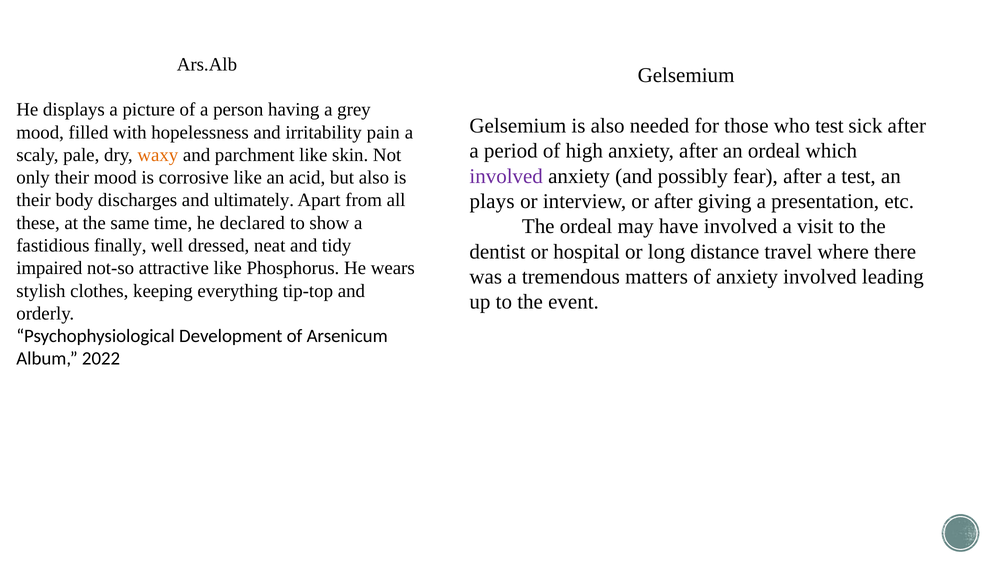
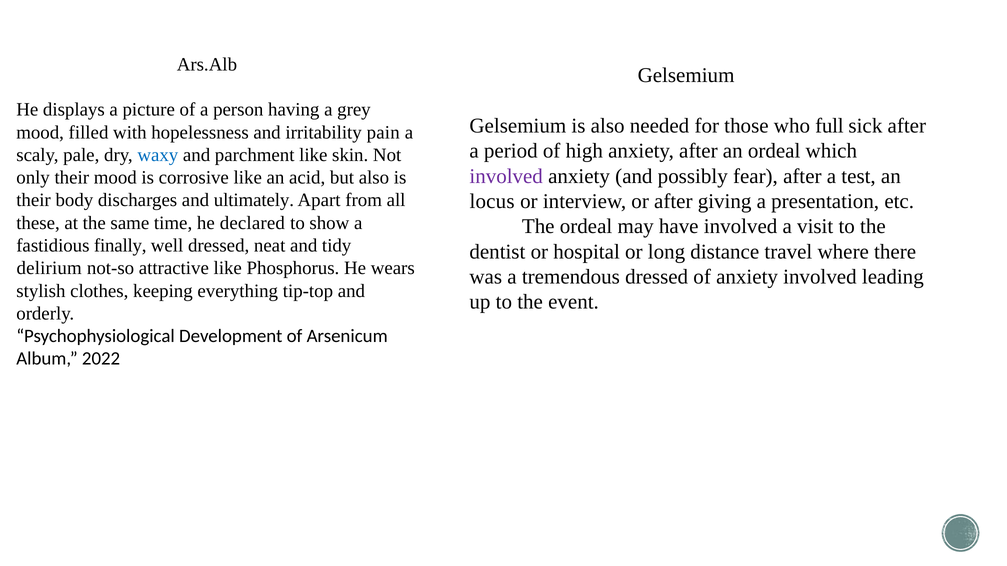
who test: test -> full
waxy colour: orange -> blue
plays: plays -> locus
impaired: impaired -> delirium
tremendous matters: matters -> dressed
